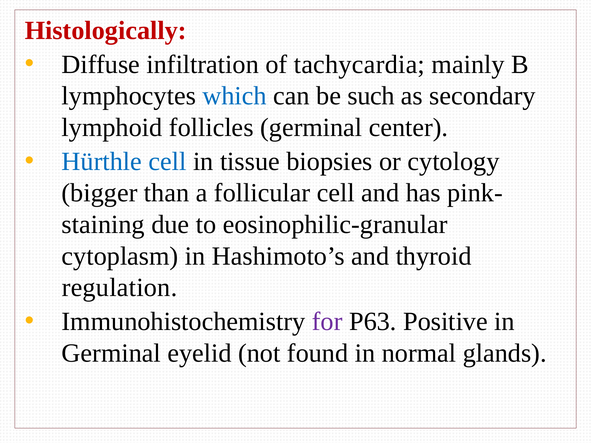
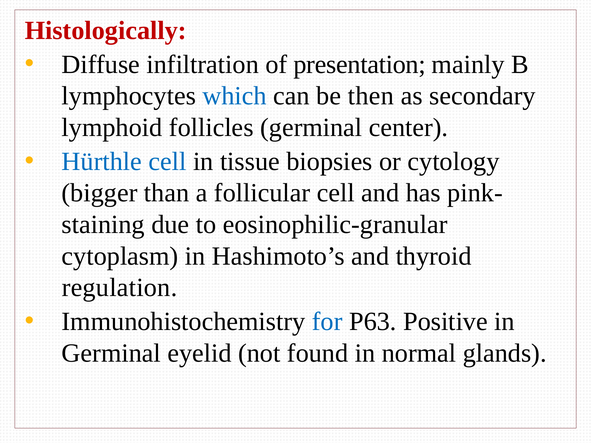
tachycardia: tachycardia -> presentation
such: such -> then
for colour: purple -> blue
